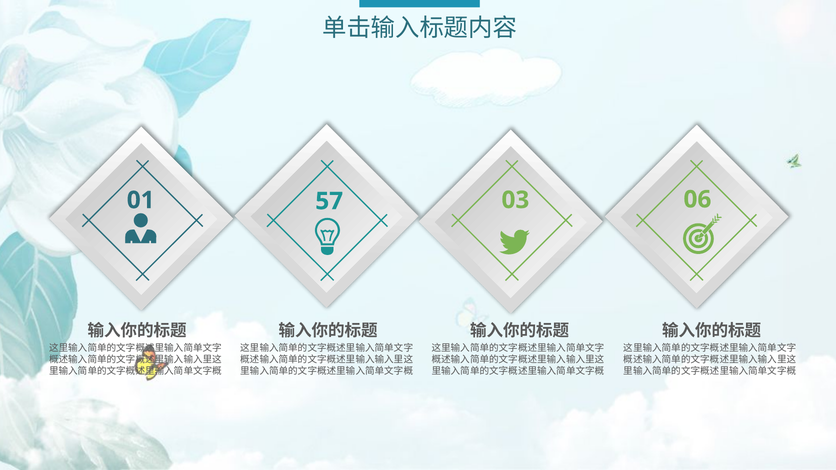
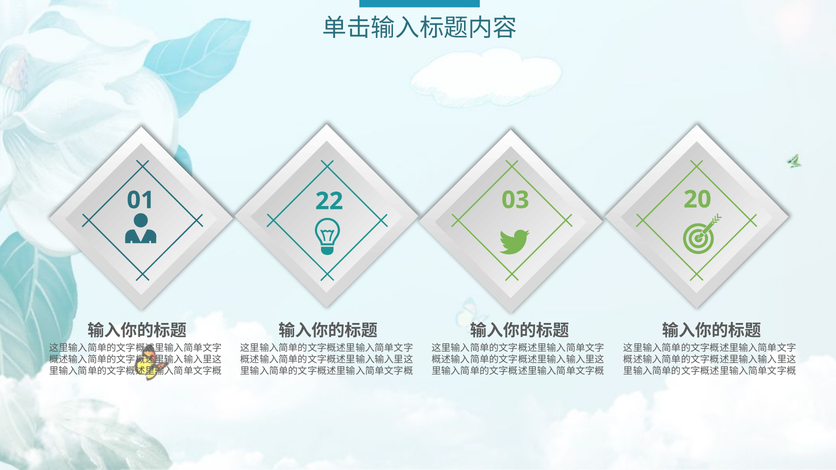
57: 57 -> 22
06: 06 -> 20
